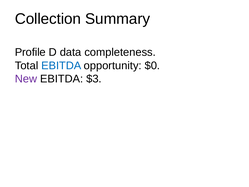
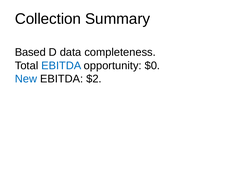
Profile: Profile -> Based
New colour: purple -> blue
$3: $3 -> $2
